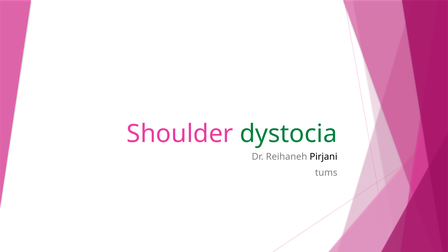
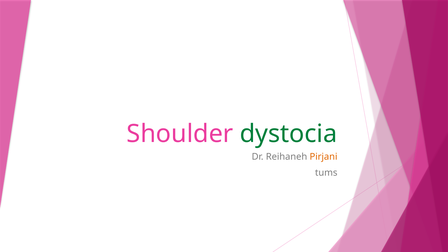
Pirjani colour: black -> orange
